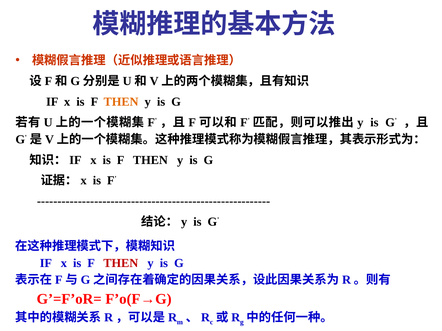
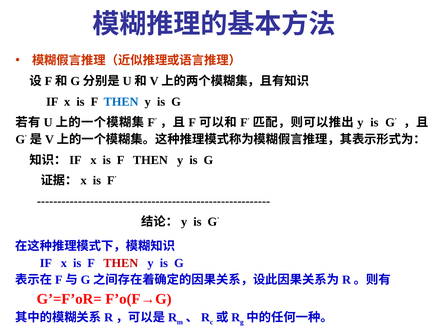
THEN at (121, 102) colour: orange -> blue
